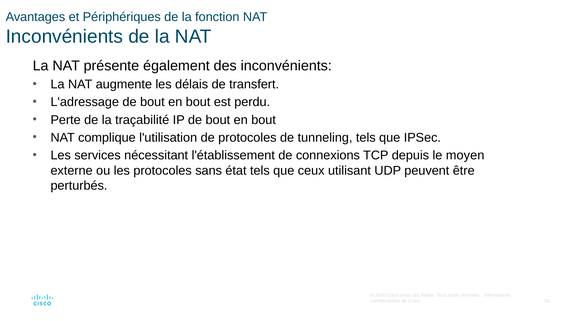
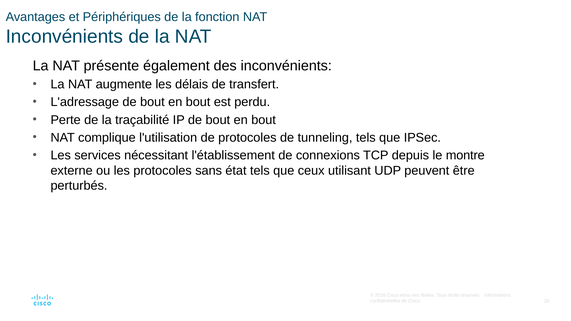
moyen: moyen -> montre
